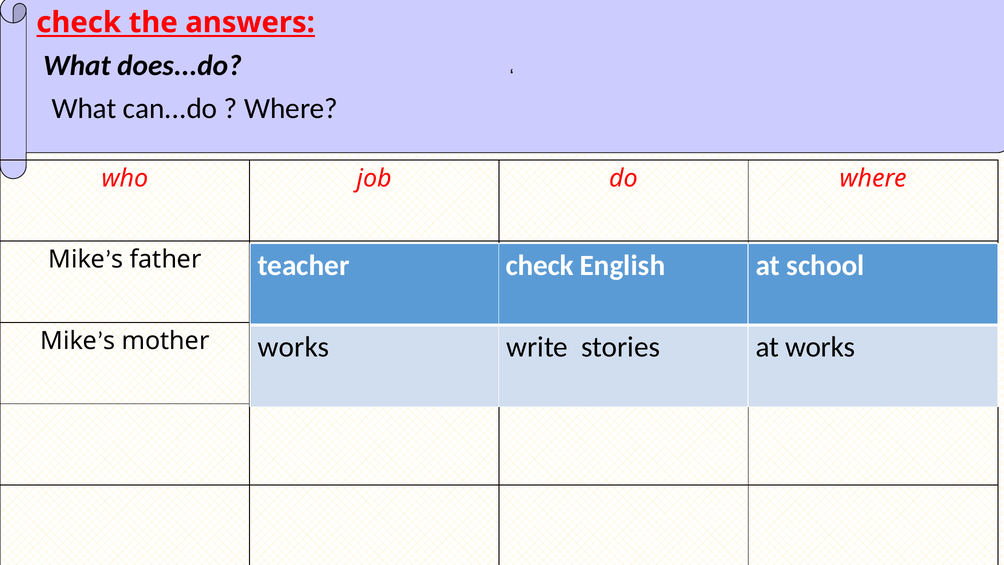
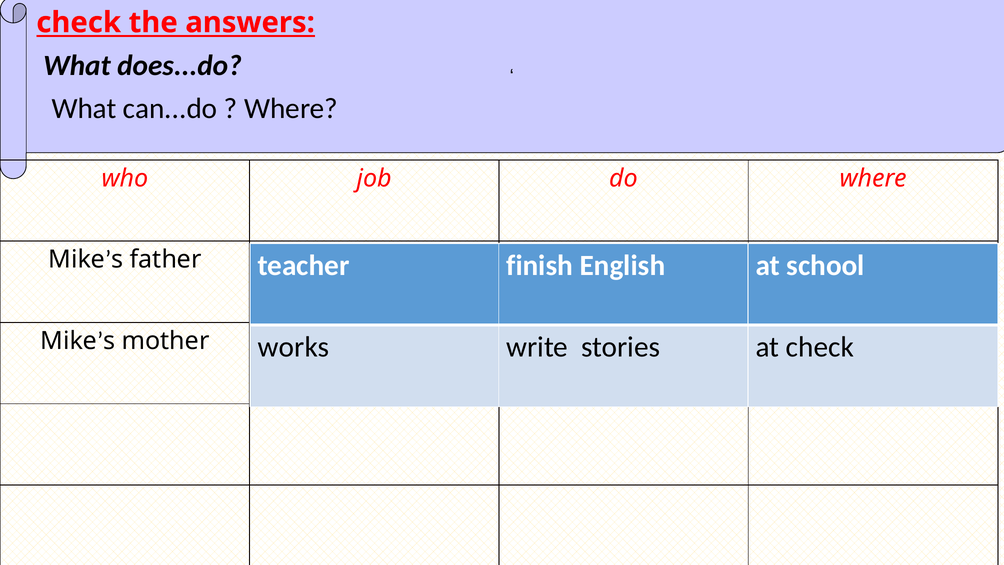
teacher check: check -> finish
at works: works -> check
